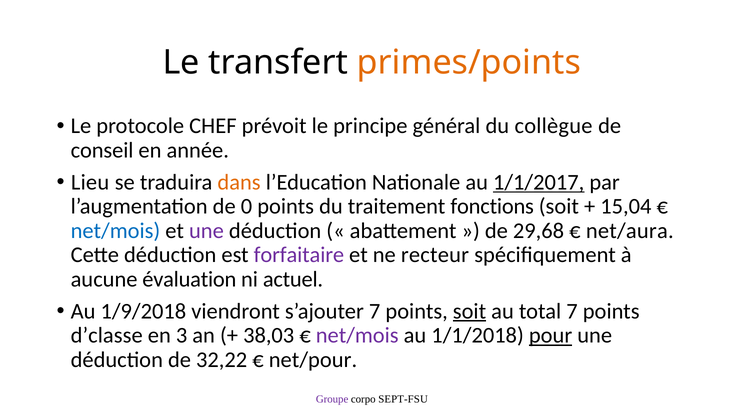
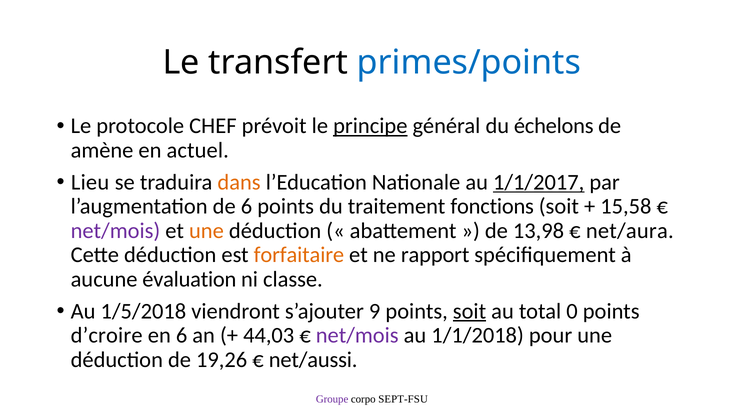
primes/points colour: orange -> blue
principe underline: none -> present
collègue: collègue -> échelons
conseil: conseil -> amène
année: année -> actuel
de 0: 0 -> 6
15,04: 15,04 -> 15,58
net/mois at (115, 231) colour: blue -> purple
une at (206, 231) colour: purple -> orange
29,68: 29,68 -> 13,98
forfaitaire colour: purple -> orange
recteur: recteur -> rapport
actuel: actuel -> classe
1/9/2018: 1/9/2018 -> 1/5/2018
s’ajouter 7: 7 -> 9
total 7: 7 -> 0
d’classe: d’classe -> d’croire
en 3: 3 -> 6
38,03: 38,03 -> 44,03
pour underline: present -> none
32,22: 32,22 -> 19,26
net/pour: net/pour -> net/aussi
